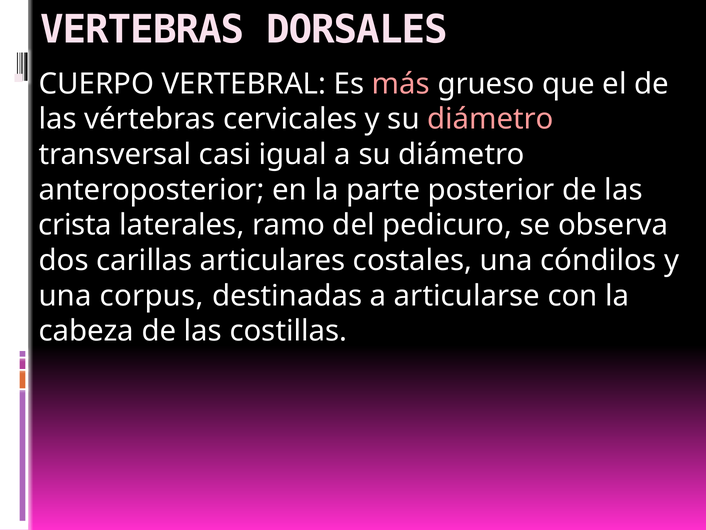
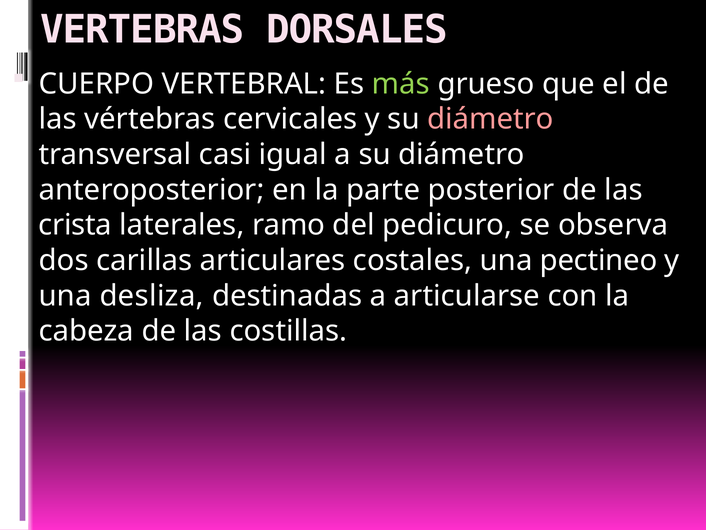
más colour: pink -> light green
cóndilos: cóndilos -> pectineo
corpus: corpus -> desliza
